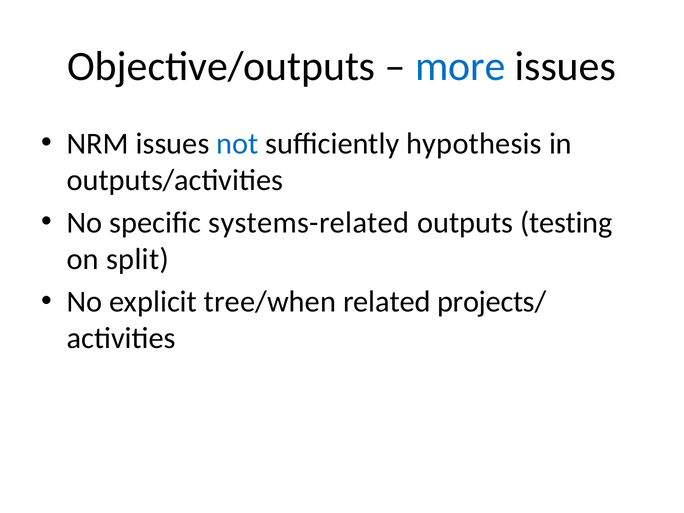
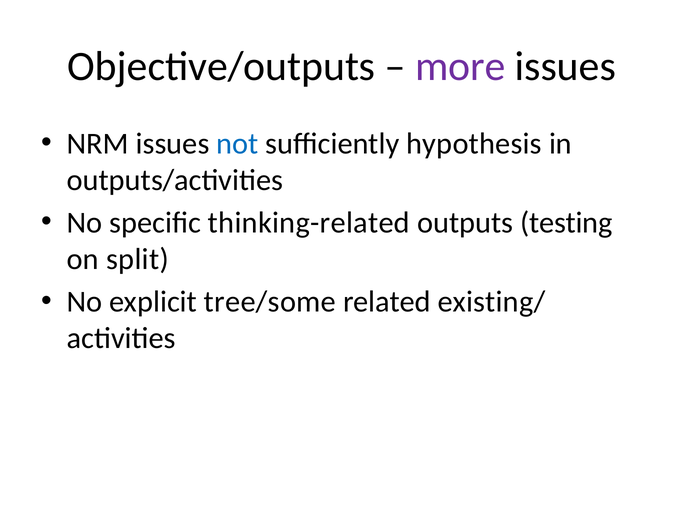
more colour: blue -> purple
systems-related: systems-related -> thinking-related
tree/when: tree/when -> tree/some
projects/: projects/ -> existing/
